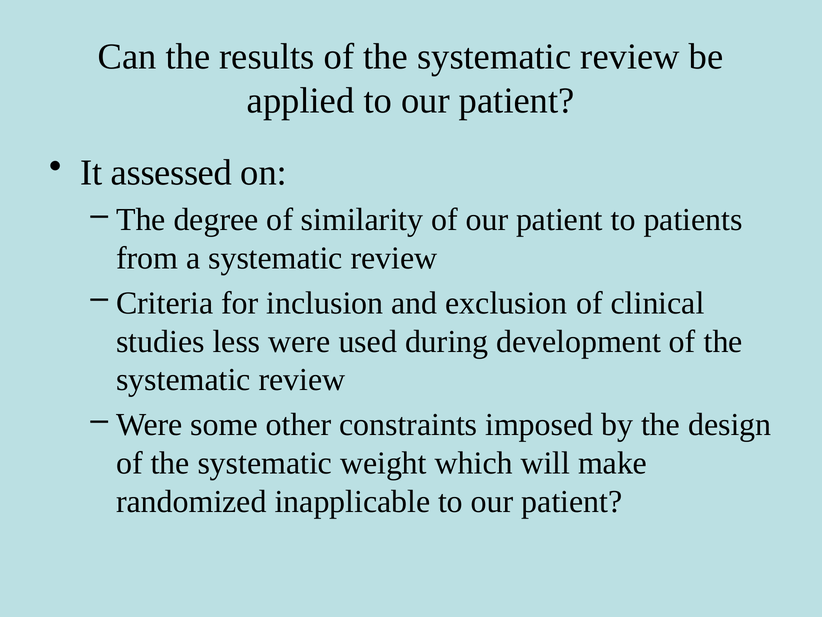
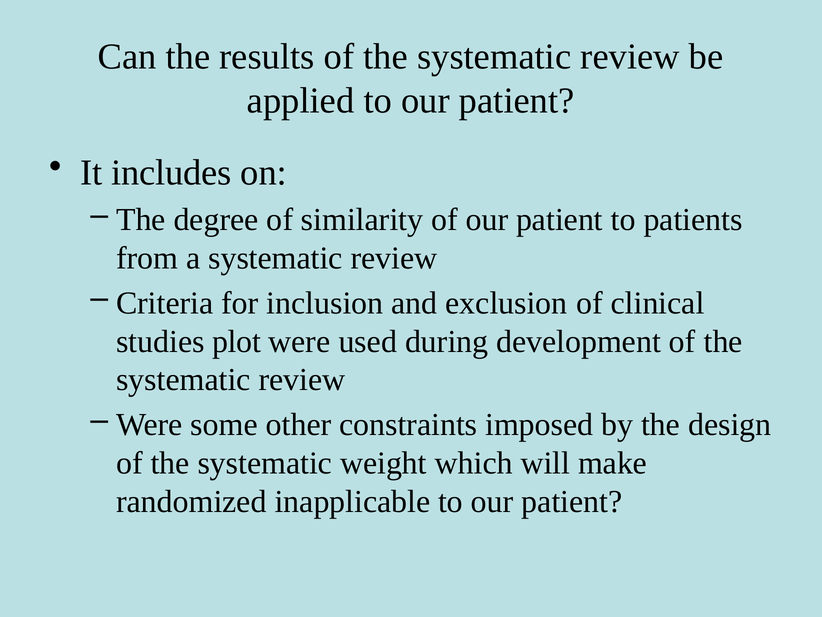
assessed: assessed -> includes
less: less -> plot
